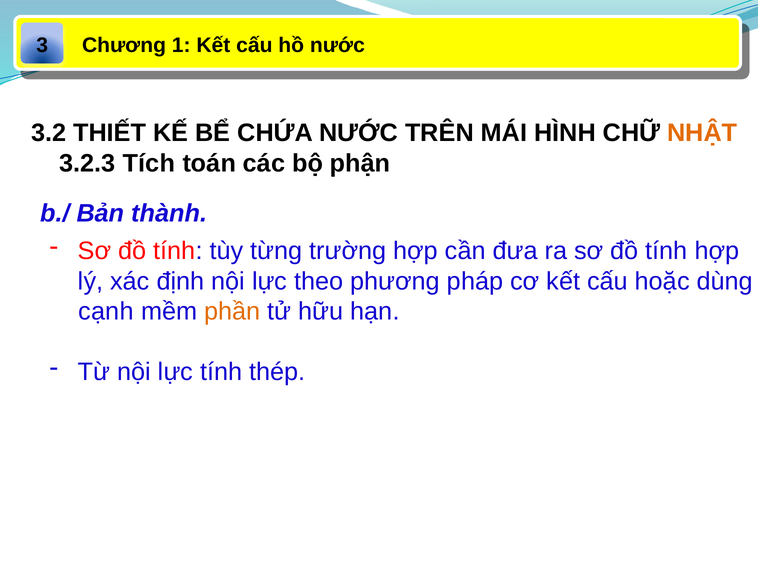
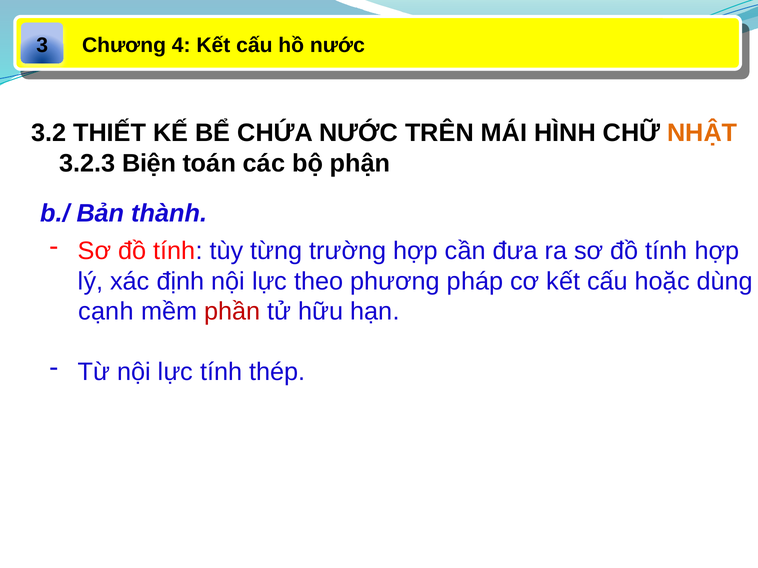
1: 1 -> 4
Tích: Tích -> Biện
phần colour: orange -> red
